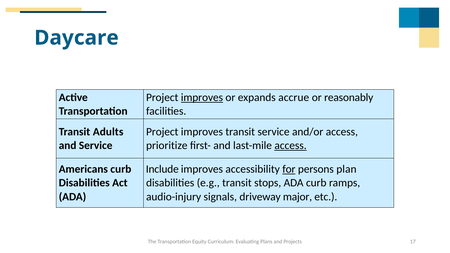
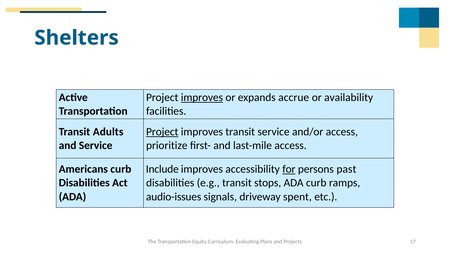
Daycare: Daycare -> Shelters
reasonably: reasonably -> availability
Project at (162, 132) underline: none -> present
access at (291, 146) underline: present -> none
plan: plan -> past
audio-injury: audio-injury -> audio-issues
major: major -> spent
